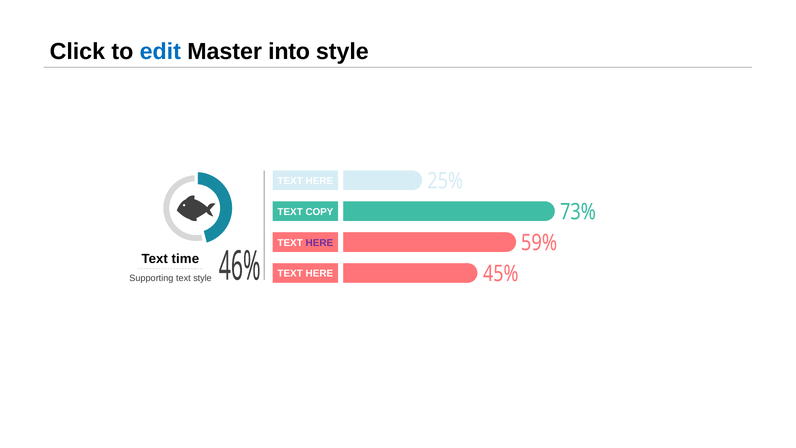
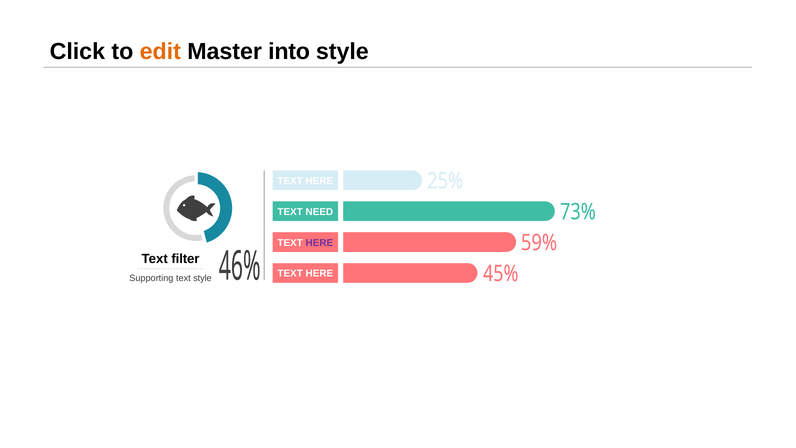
edit colour: blue -> orange
COPY: COPY -> NEED
time: time -> filter
